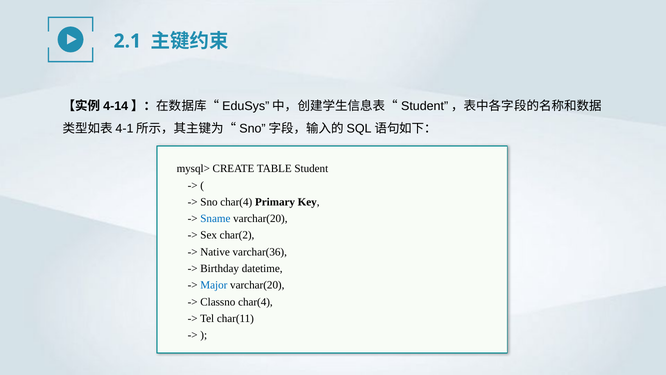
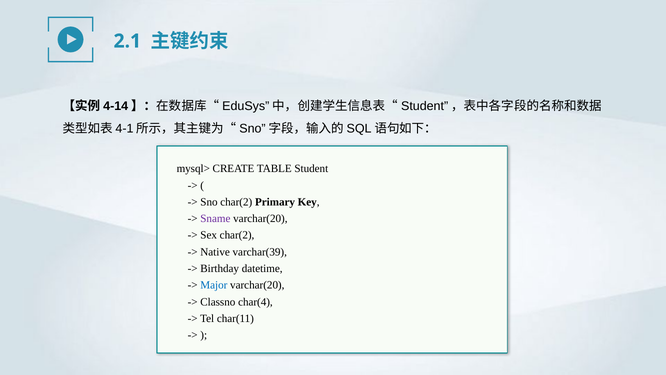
Sno char(4: char(4 -> char(2
Sname colour: blue -> purple
varchar(36: varchar(36 -> varchar(39
